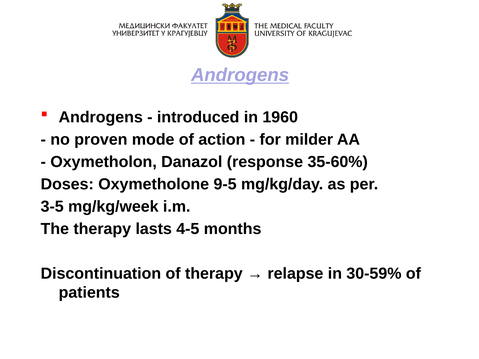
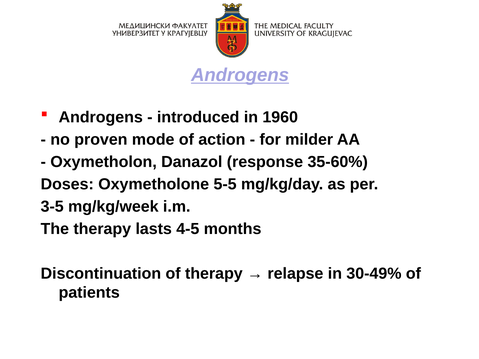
9-5: 9-5 -> 5-5
30-59%: 30-59% -> 30-49%
